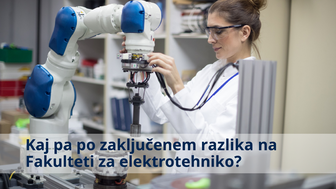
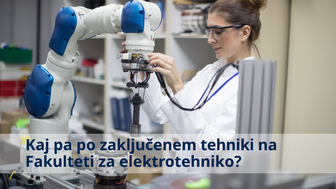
razlika: razlika -> tehniki
